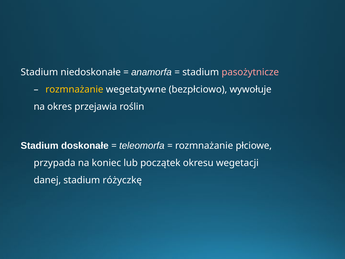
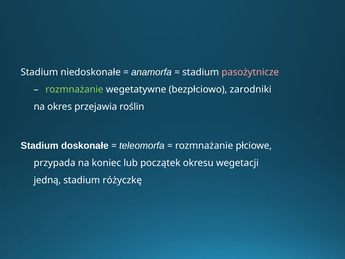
rozmnażanie at (74, 89) colour: yellow -> light green
wywołuje: wywołuje -> zarodniki
danej: danej -> jedną
